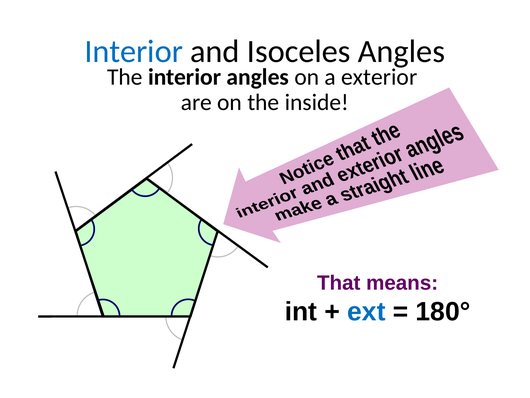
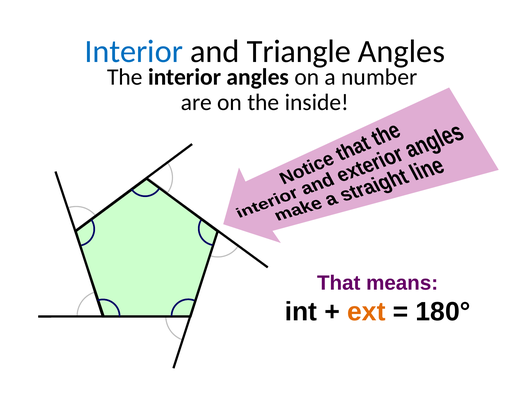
Isoceles: Isoceles -> Triangle
exterior: exterior -> number
ext colour: blue -> orange
